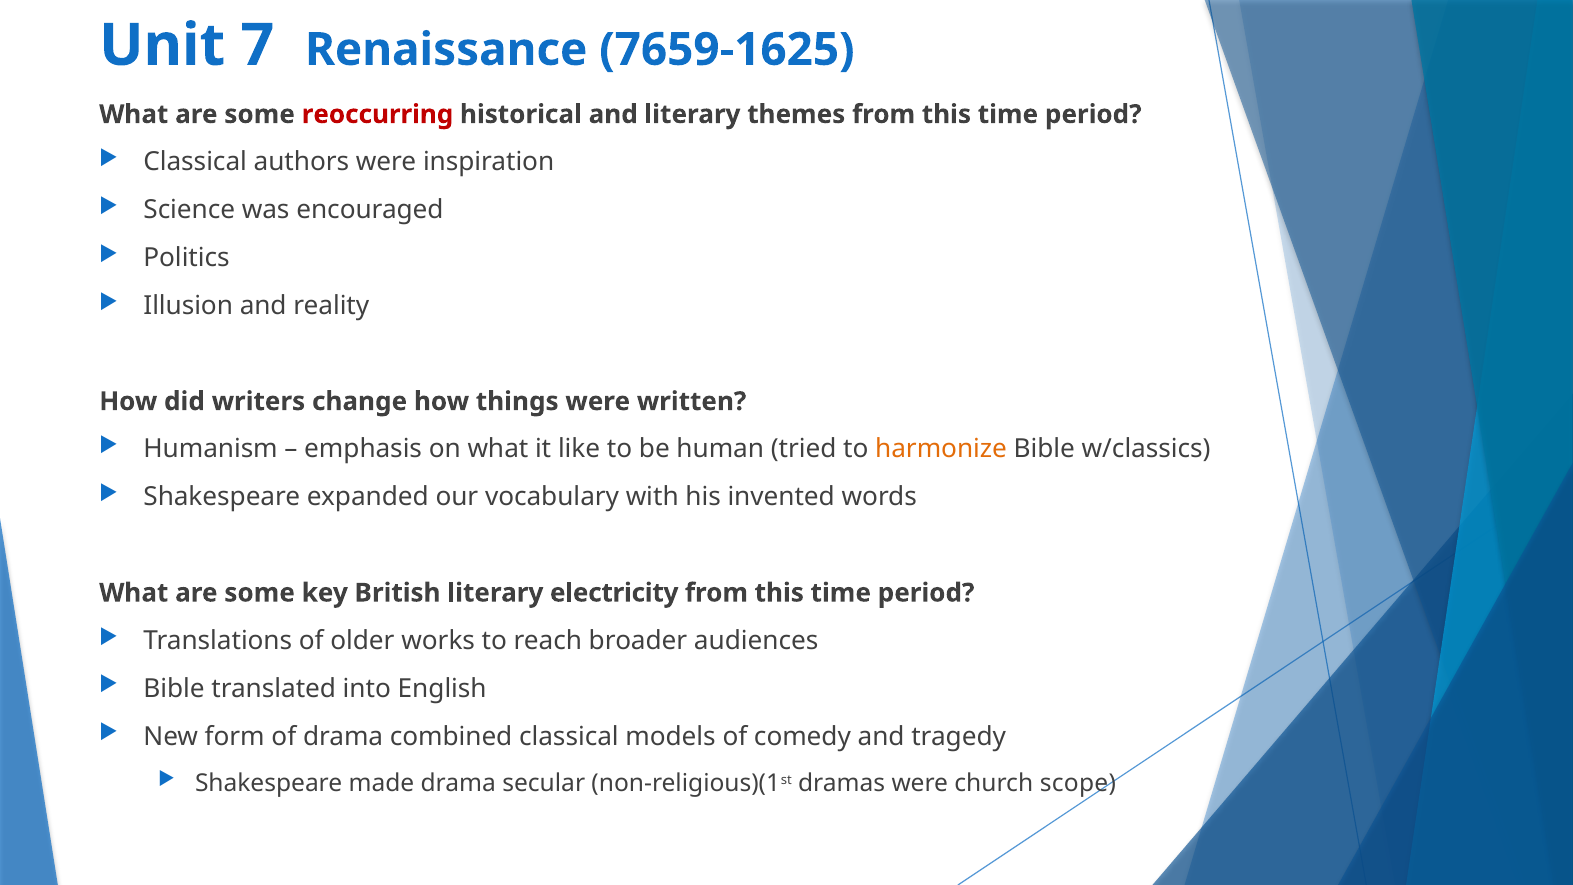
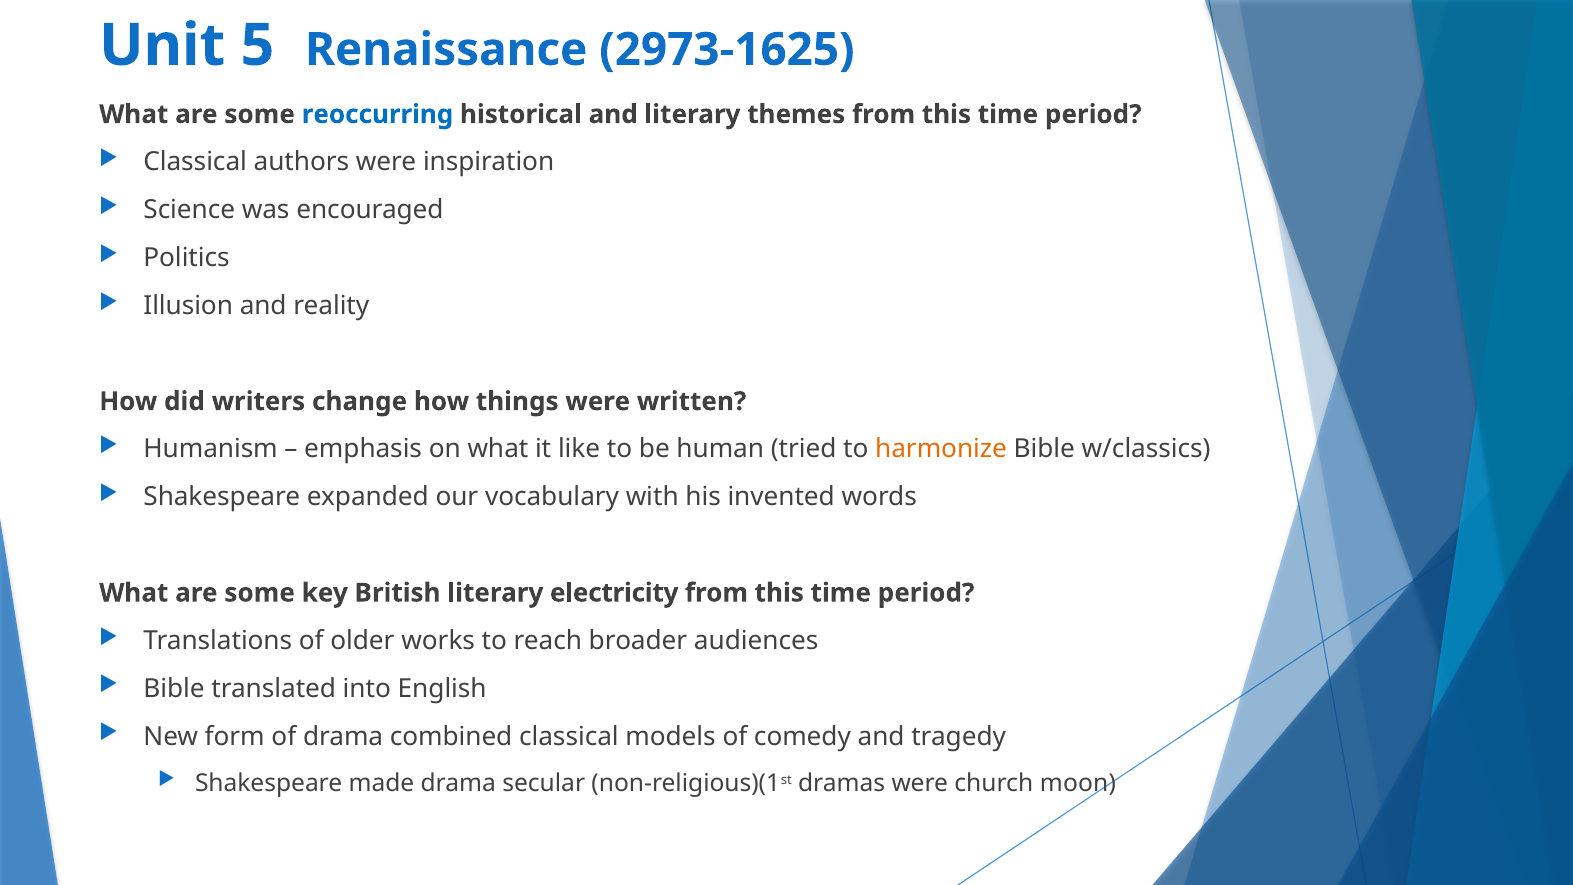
7: 7 -> 5
7659-1625: 7659-1625 -> 2973-1625
reoccurring colour: red -> blue
scope: scope -> moon
